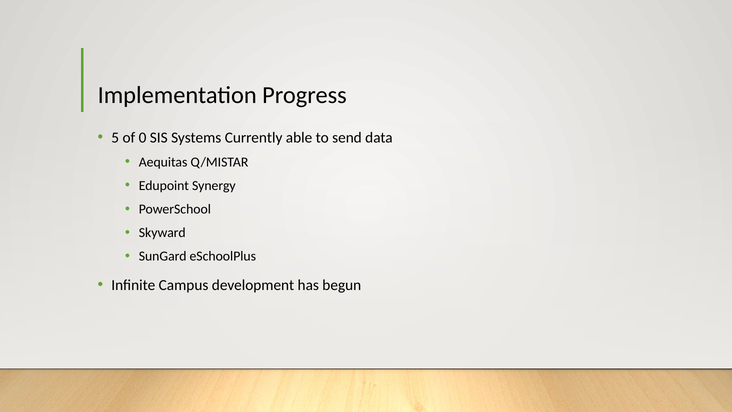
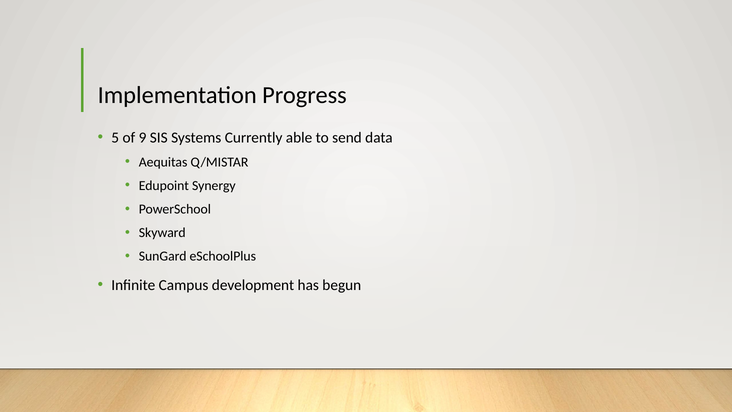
0: 0 -> 9
